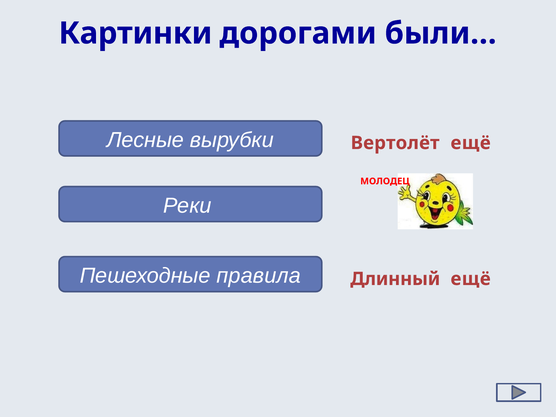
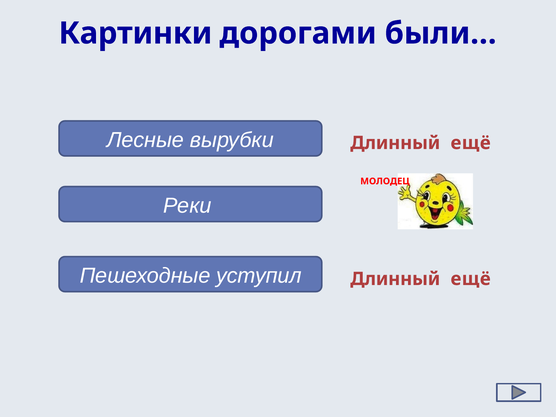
Вертолёт at (395, 143): Вертолёт -> Длинный
правила: правила -> уступил
